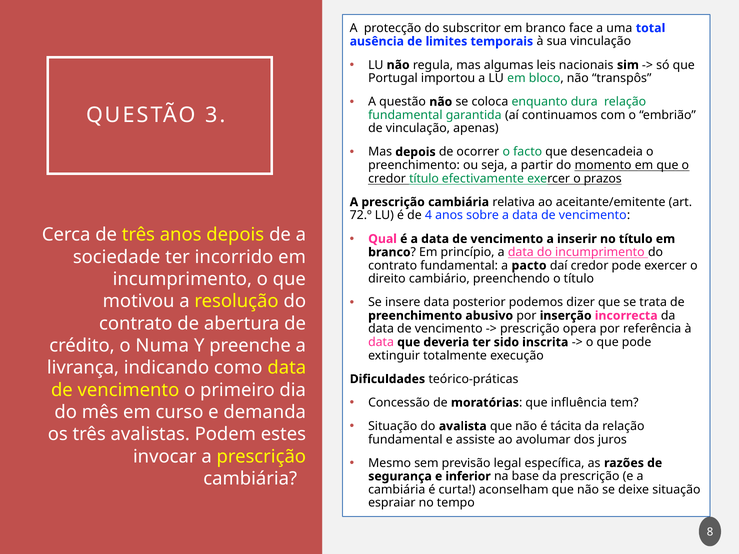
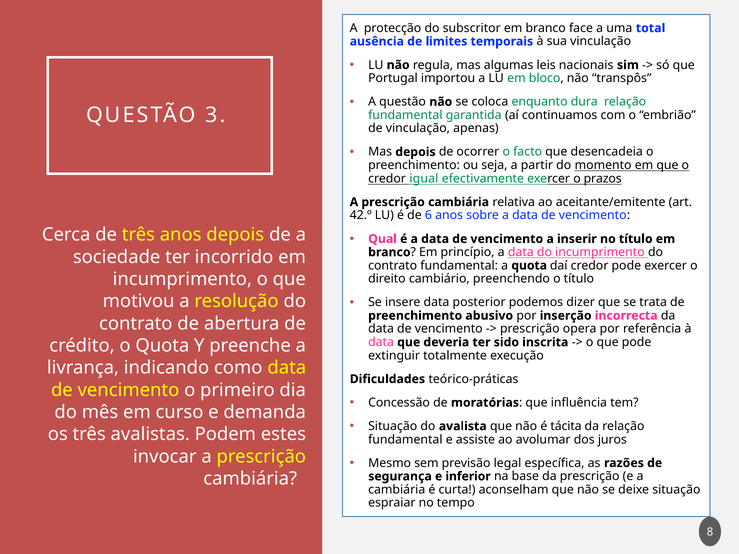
credor título: título -> igual
72.º: 72.º -> 42.º
4: 4 -> 6
a pacto: pacto -> quota
o Numa: Numa -> Quota
